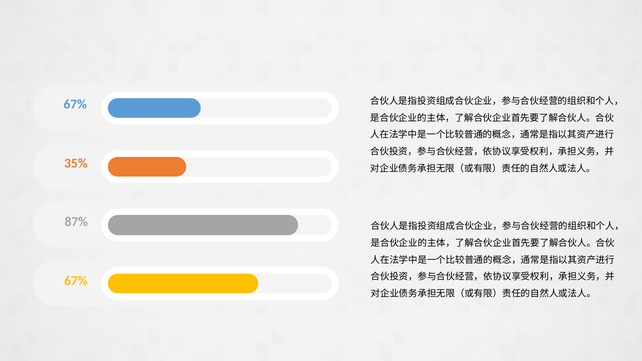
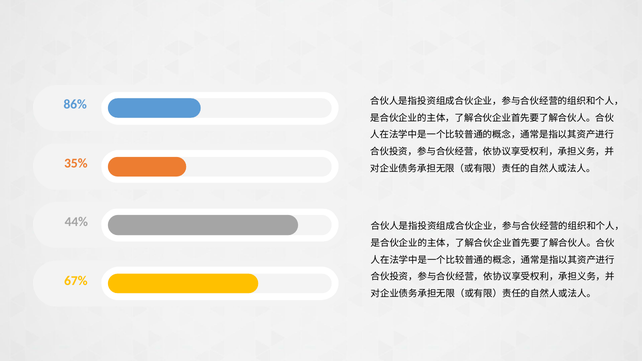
67% at (75, 104): 67% -> 86%
87%: 87% -> 44%
